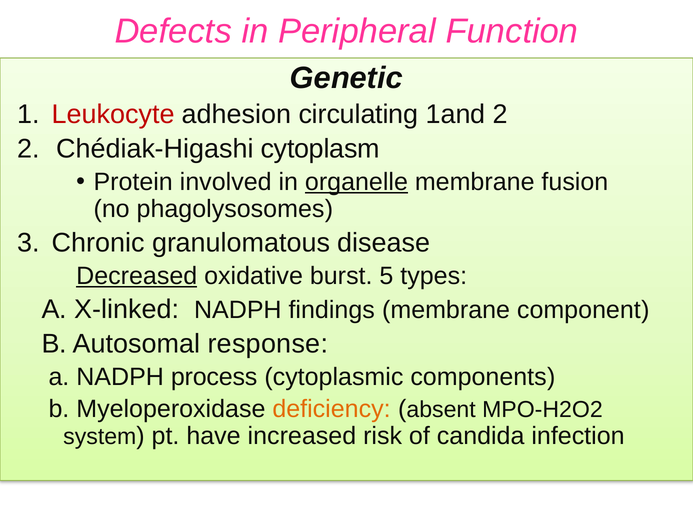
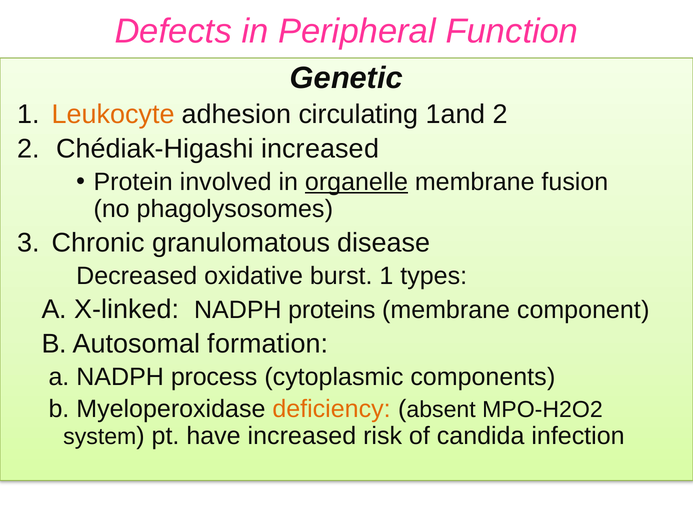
Leukocyte colour: red -> orange
Chédiak-Higashi cytoplasm: cytoplasm -> increased
Decreased underline: present -> none
burst 5: 5 -> 1
findings: findings -> proteins
response: response -> formation
